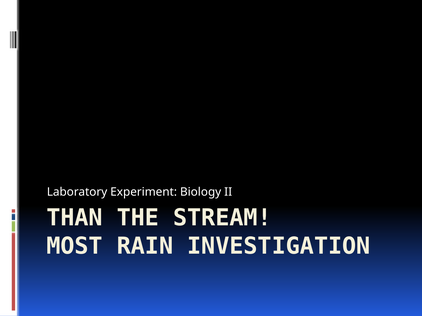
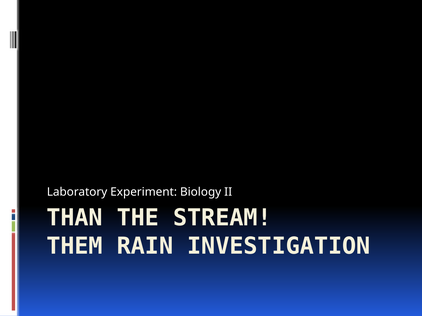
MOST: MOST -> THEM
